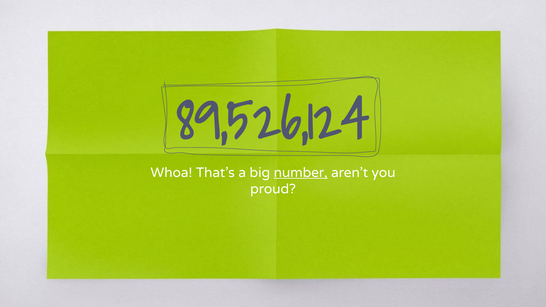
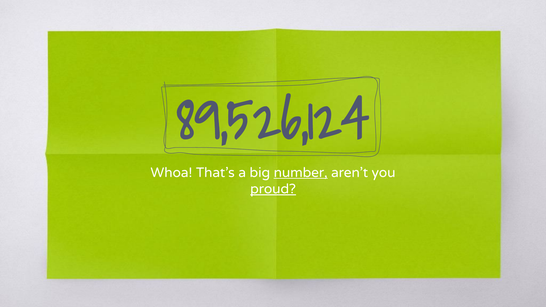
proud underline: none -> present
